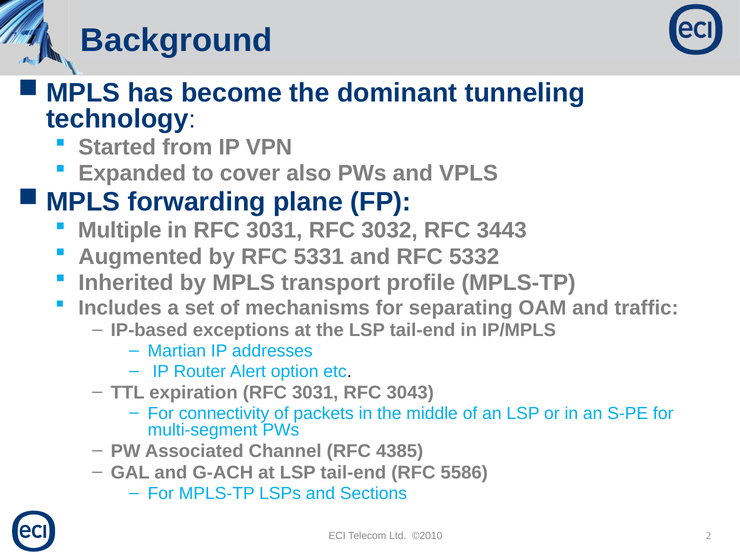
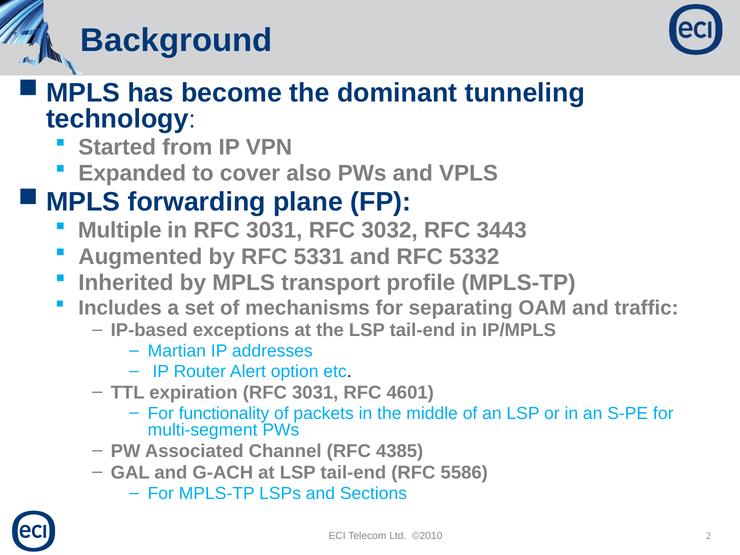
3043: 3043 -> 4601
connectivity: connectivity -> functionality
